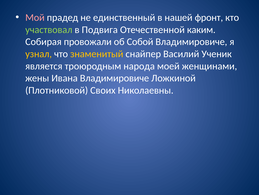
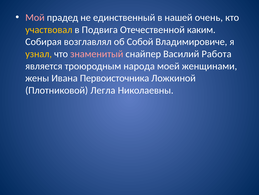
фронт: фронт -> очень
участвовал colour: light green -> yellow
провожали: провожали -> возглавлял
знаменитый colour: yellow -> pink
Ученик: Ученик -> Работа
Ивана Владимировиче: Владимировиче -> Первоисточника
Своих: Своих -> Легла
